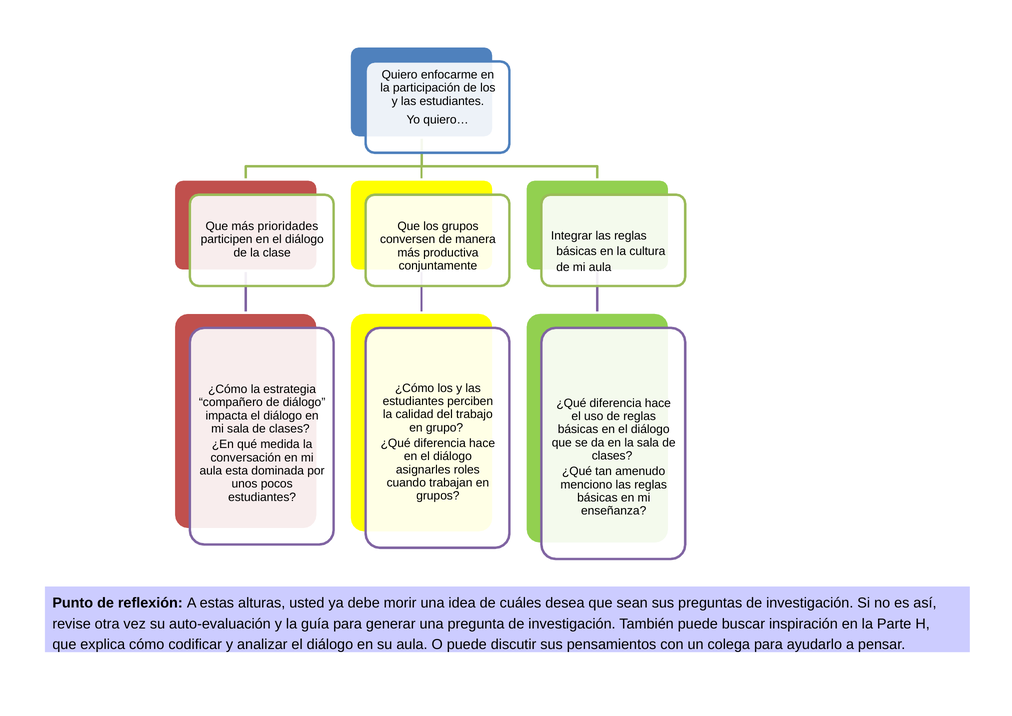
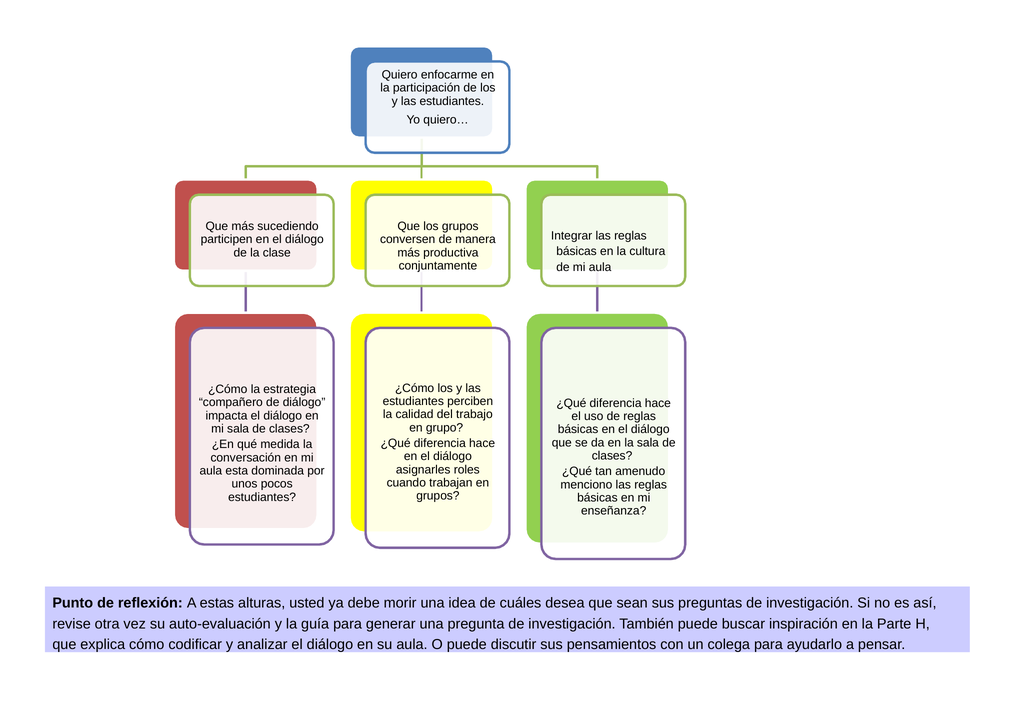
prioridades: prioridades -> sucediendo
